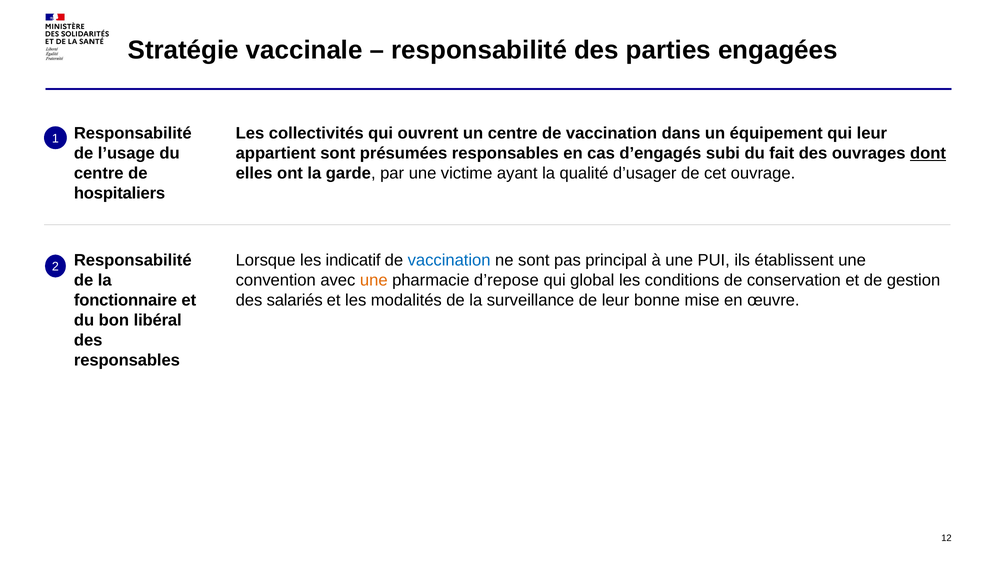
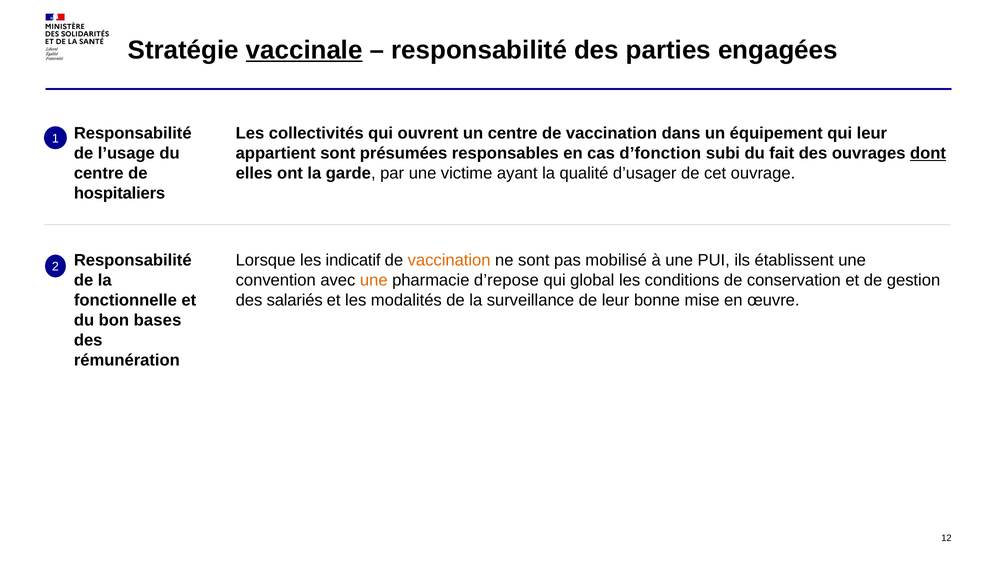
vaccinale underline: none -> present
d’engagés: d’engagés -> d’fonction
vaccination at (449, 260) colour: blue -> orange
principal: principal -> mobilisé
fonctionnaire: fonctionnaire -> fonctionnelle
libéral: libéral -> bases
responsables at (127, 360): responsables -> rémunération
